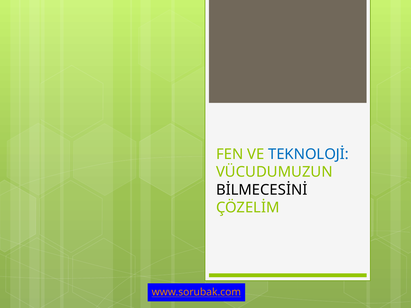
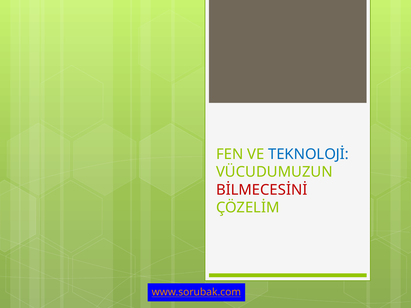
BİLMECESİNİ colour: black -> red
